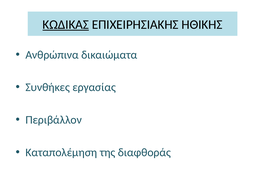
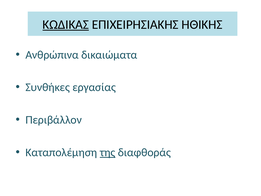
της underline: none -> present
